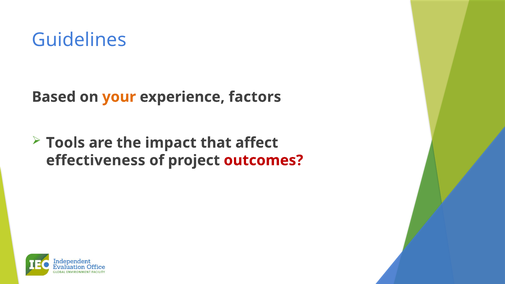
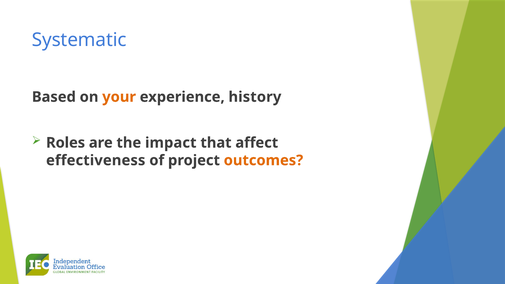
Guidelines: Guidelines -> Systematic
factors: factors -> history
Tools: Tools -> Roles
outcomes colour: red -> orange
